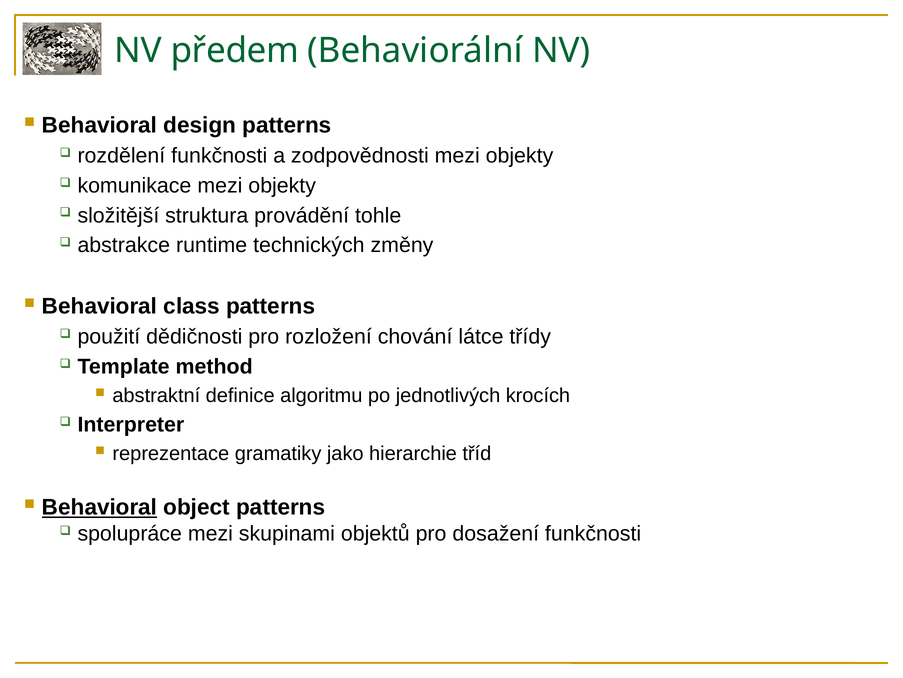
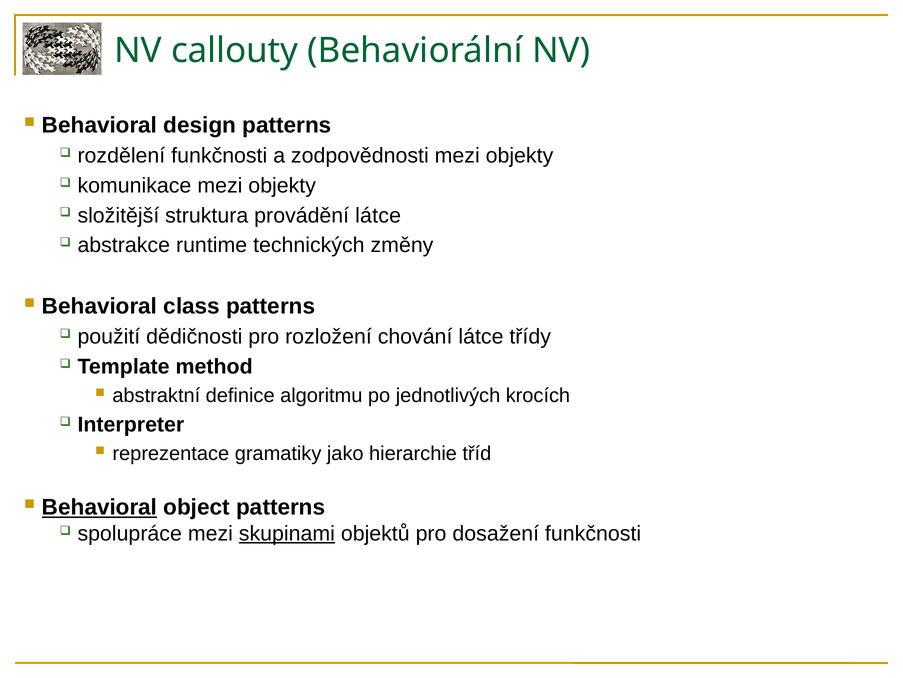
předem: předem -> callouty
provádění tohle: tohle -> látce
skupinami underline: none -> present
